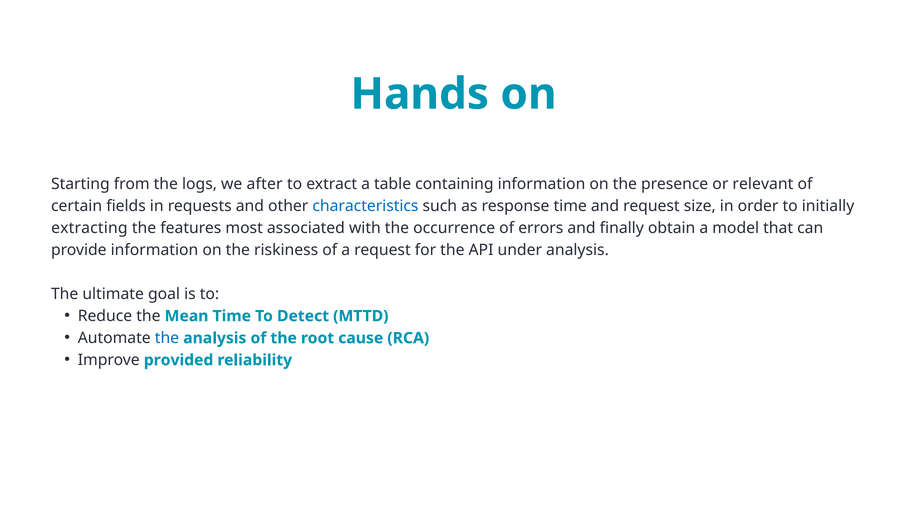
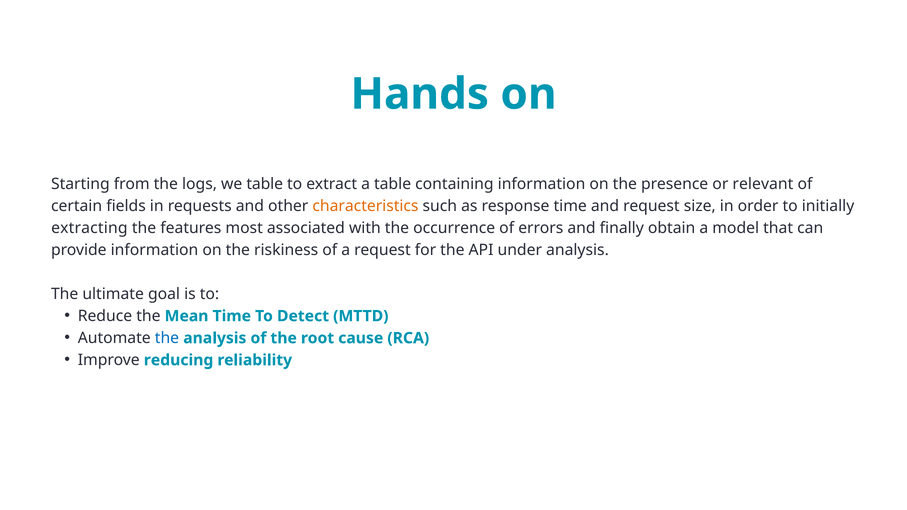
we after: after -> table
characteristics colour: blue -> orange
provided: provided -> reducing
